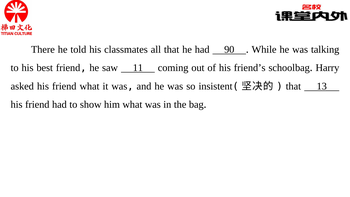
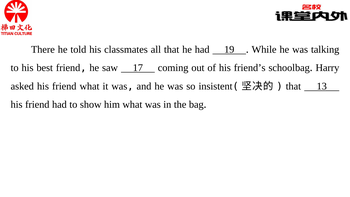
90: 90 -> 19
11: 11 -> 17
